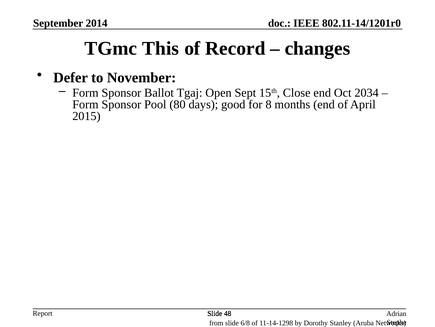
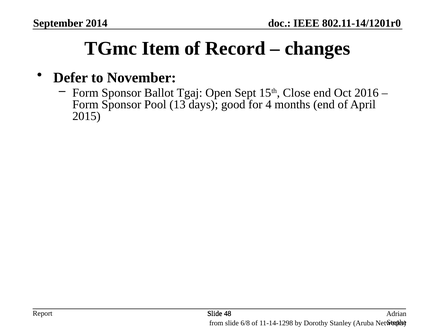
This: This -> Item
2034: 2034 -> 2016
80: 80 -> 13
8: 8 -> 4
